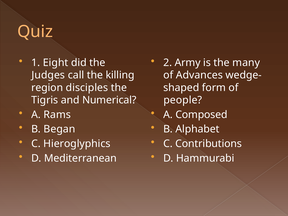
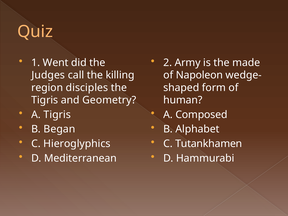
Eight: Eight -> Went
many: many -> made
Advances: Advances -> Napoleon
Numerical: Numerical -> Geometry
people: people -> human
A Rams: Rams -> Tigris
Contributions: Contributions -> Tutankhamen
